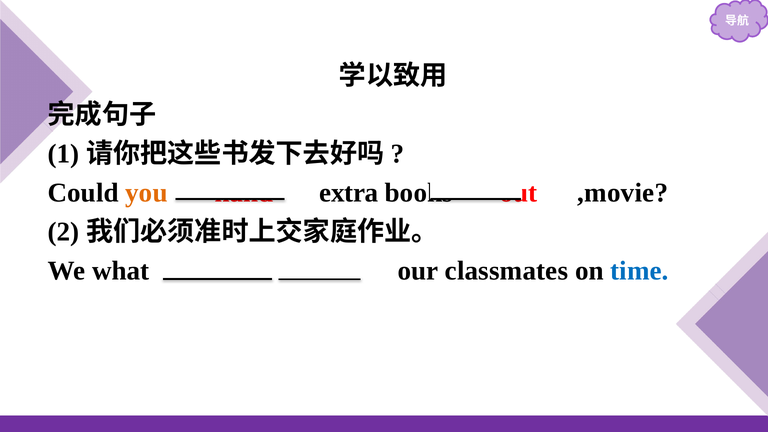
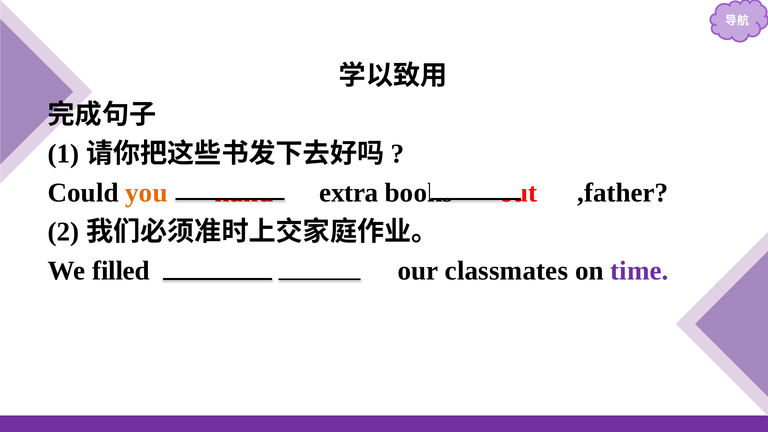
,movie: ,movie -> ,father
what: what -> filled
time colour: blue -> purple
